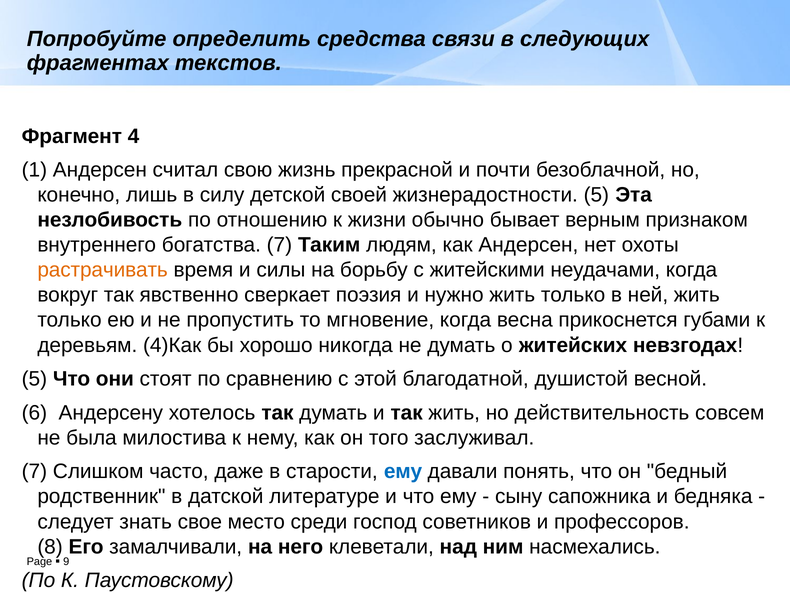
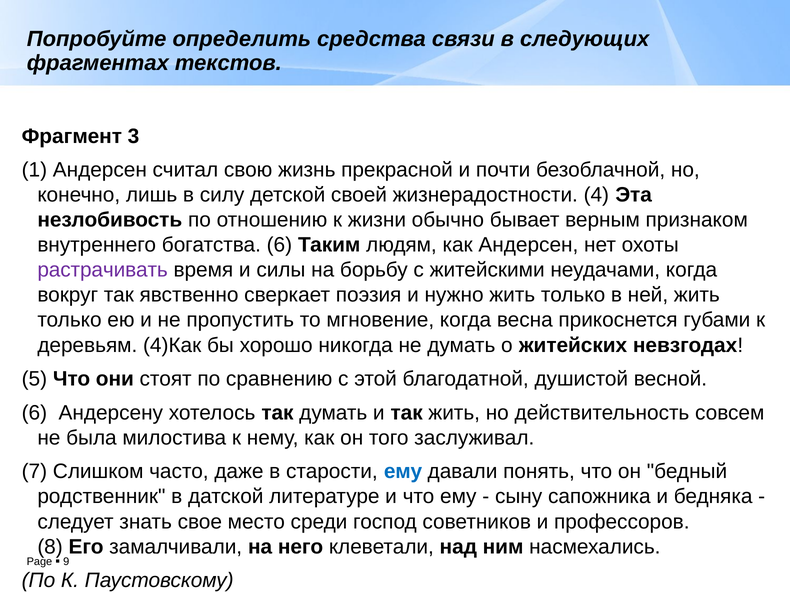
4: 4 -> 3
жизнерадостности 5: 5 -> 4
богатства 7: 7 -> 6
растрачивать colour: orange -> purple
